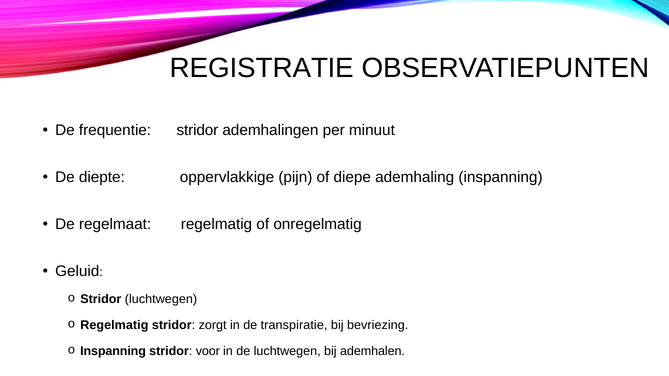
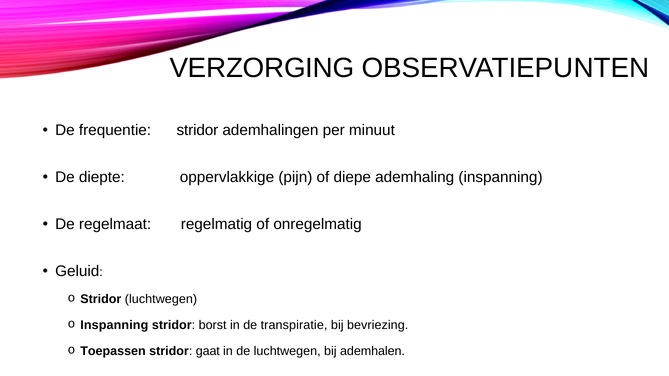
REGISTRATIE: REGISTRATIE -> VERZORGING
Regelmatig at (114, 325): Regelmatig -> Inspanning
zorgt: zorgt -> borst
Inspanning at (113, 352): Inspanning -> Toepassen
voor: voor -> gaat
